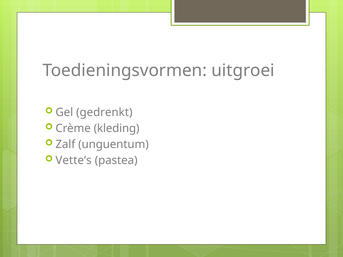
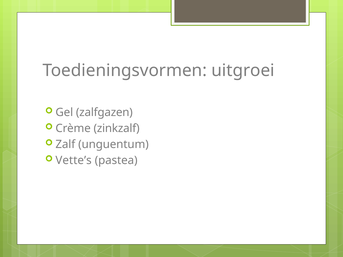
gedrenkt: gedrenkt -> zalfgazen
kleding: kleding -> zinkzalf
